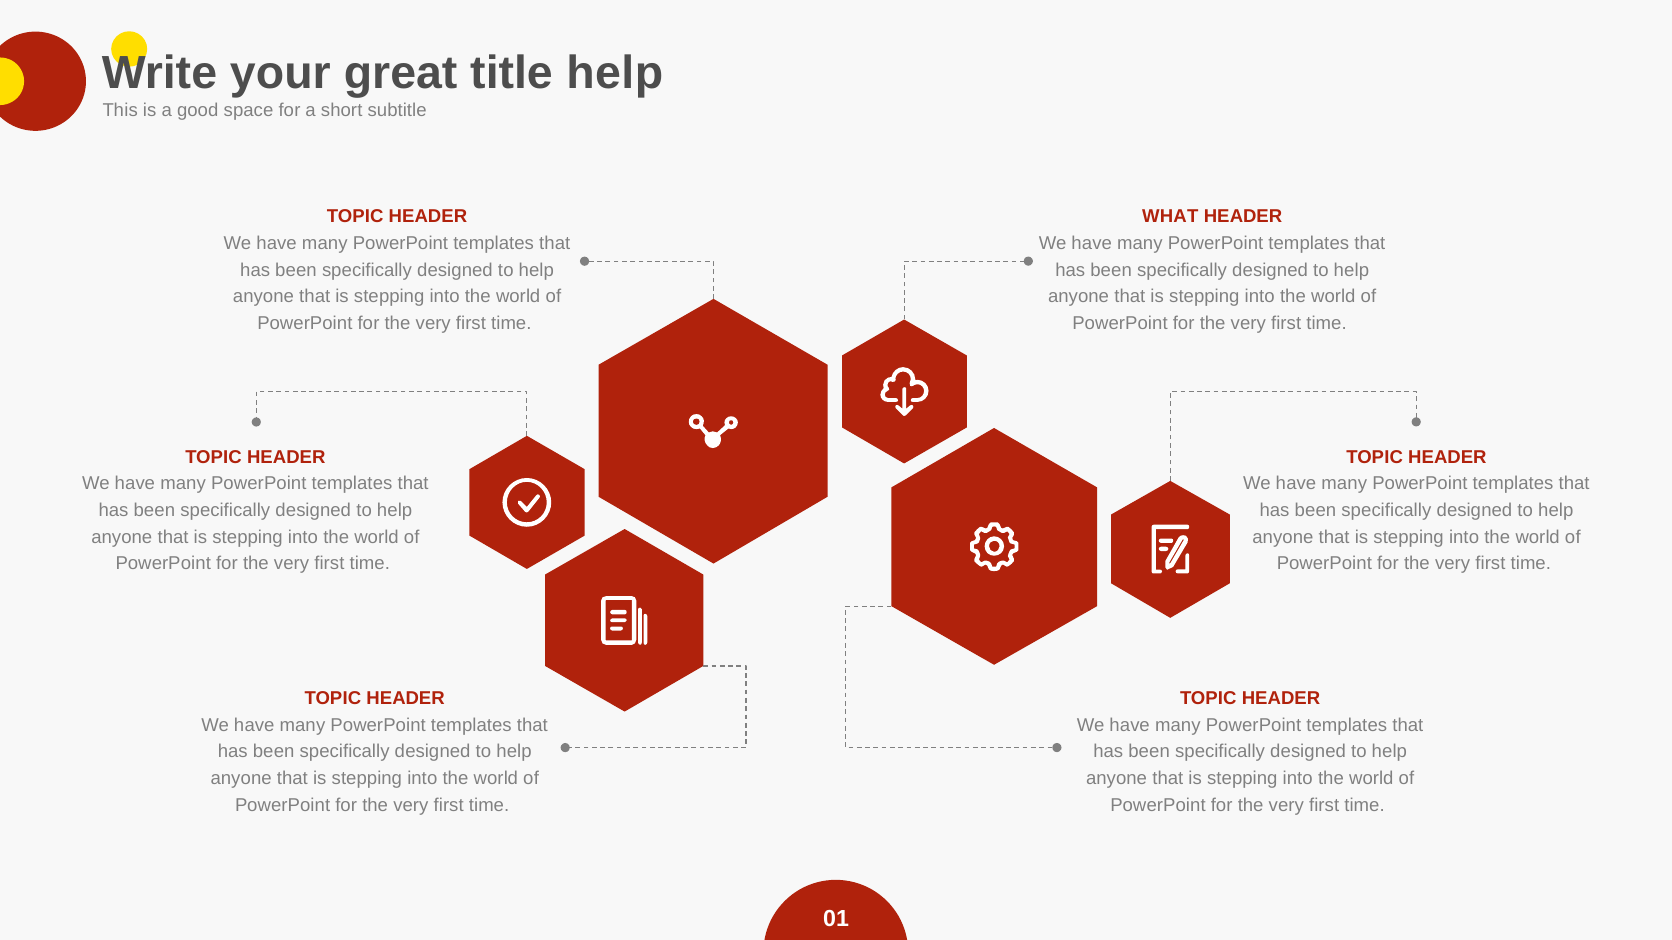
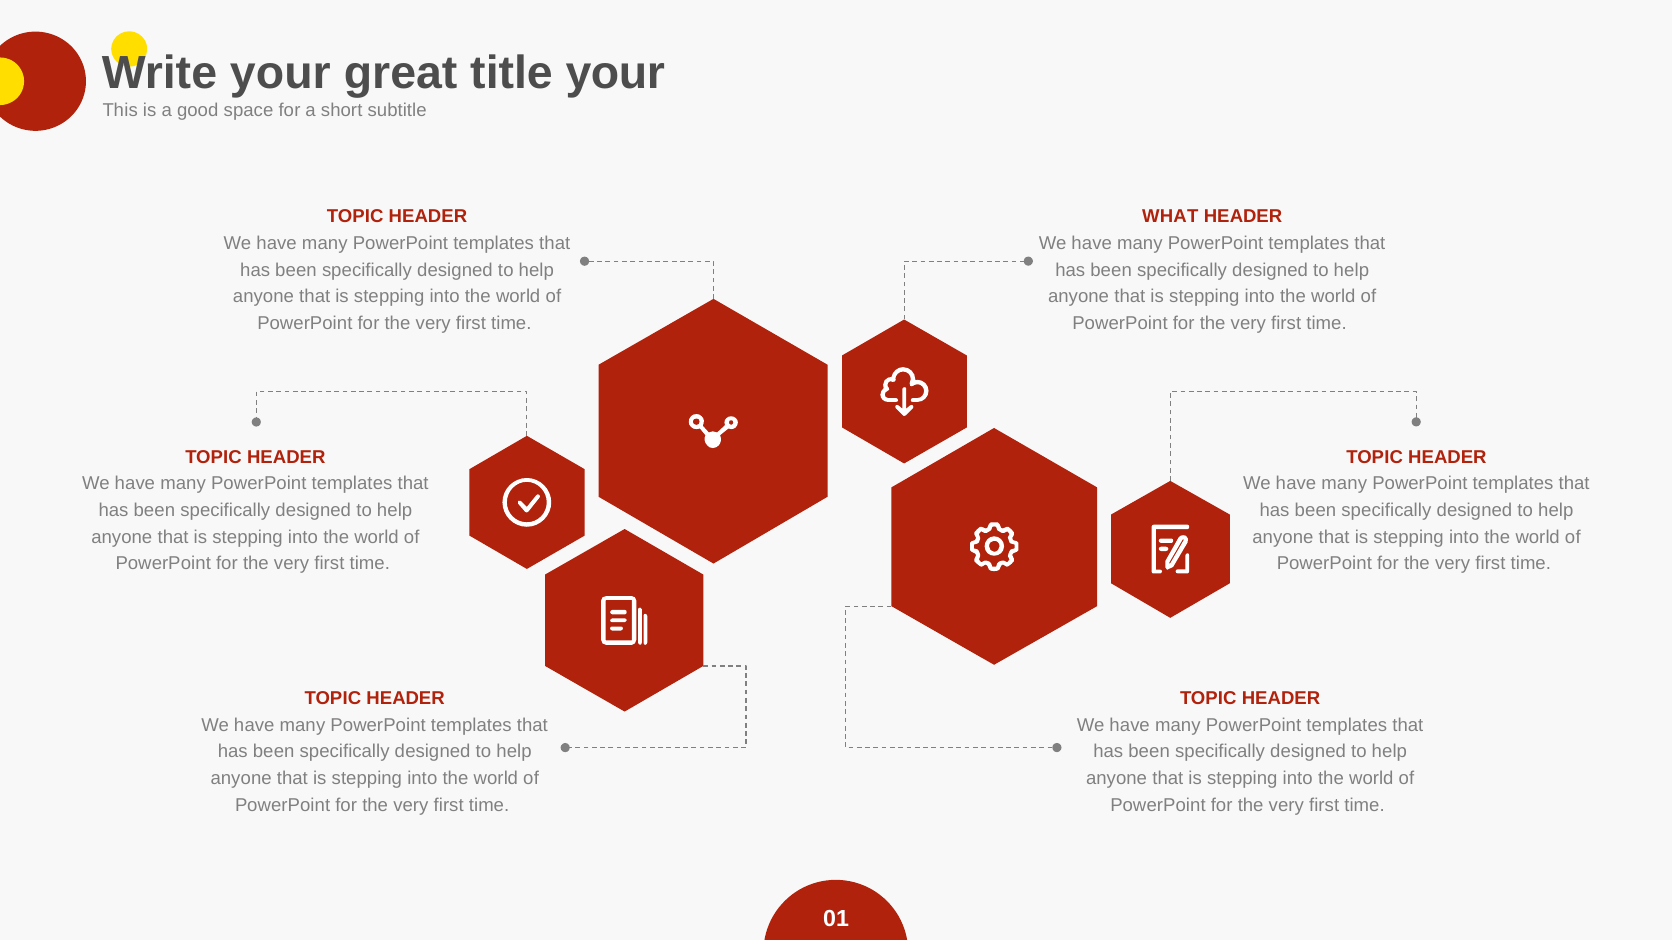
title help: help -> your
